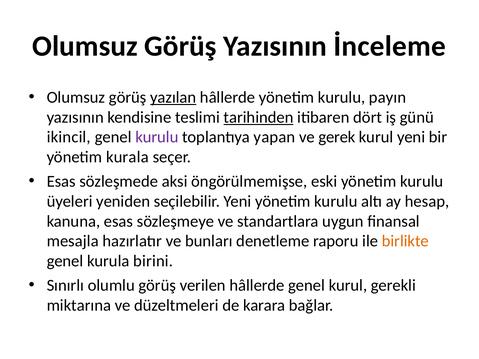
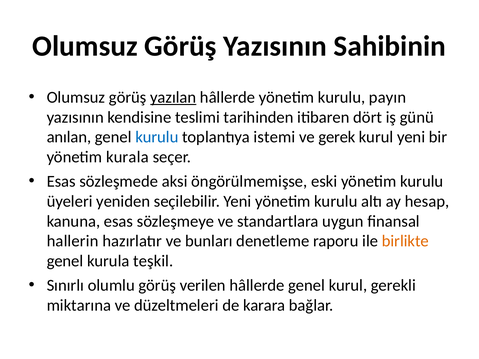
İnceleme: İnceleme -> Sahibinin
tarihinden underline: present -> none
ikincil: ikincil -> anılan
kurulu at (157, 137) colour: purple -> blue
yapan: yapan -> istemi
mesajla: mesajla -> hallerin
birini: birini -> teşkil
